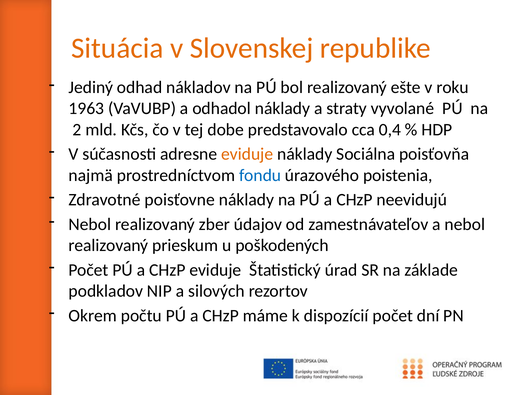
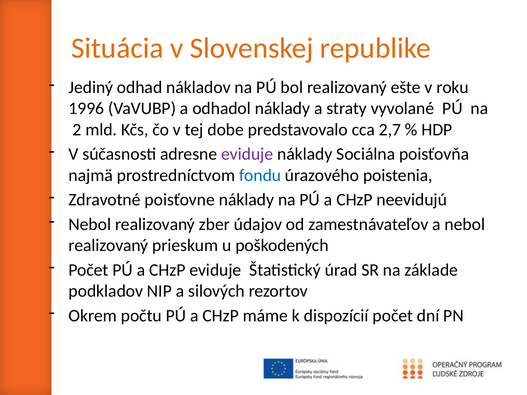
1963: 1963 -> 1996
0,4: 0,4 -> 2,7
eviduje at (247, 154) colour: orange -> purple
